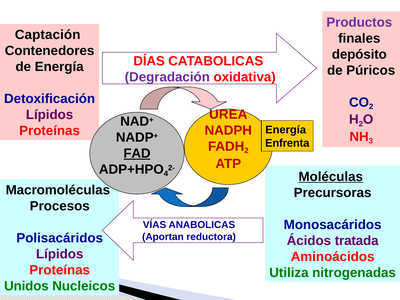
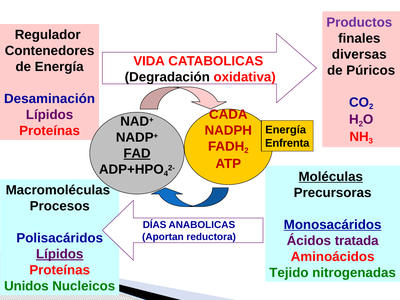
Captación: Captación -> Regulador
depósito: depósito -> diversas
DÍAS: DÍAS -> VIDA
Degradación colour: purple -> black
Detoxificación: Detoxificación -> Desaminación
UREA: UREA -> CADA
Monosacáridos underline: none -> present
VÍAS: VÍAS -> DÍAS
Lípidos at (60, 254) underline: none -> present
Utiliza: Utiliza -> Tejido
